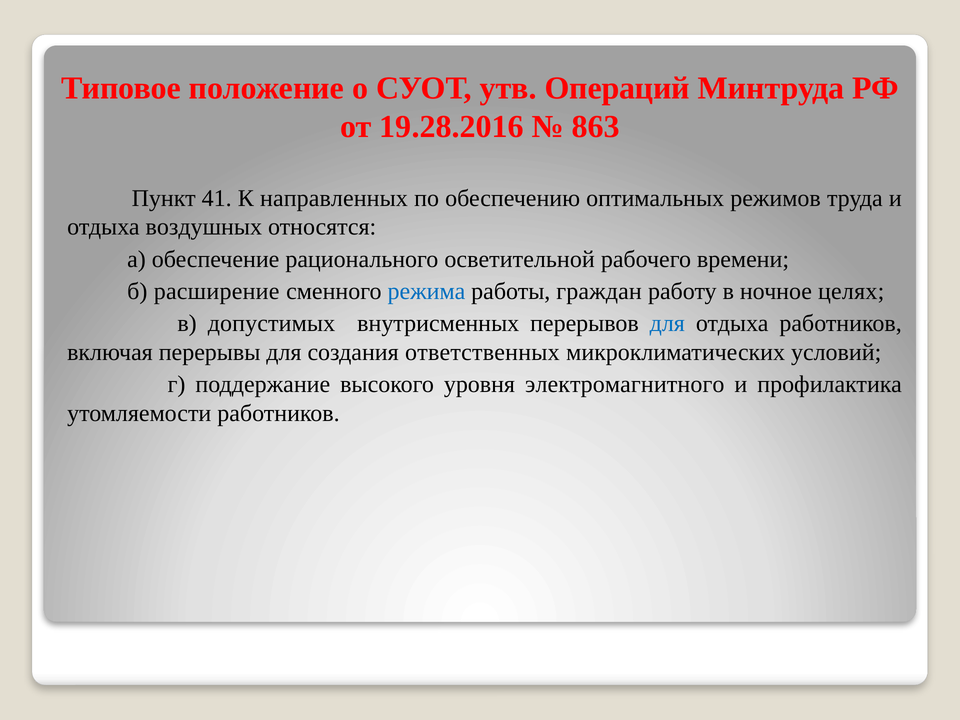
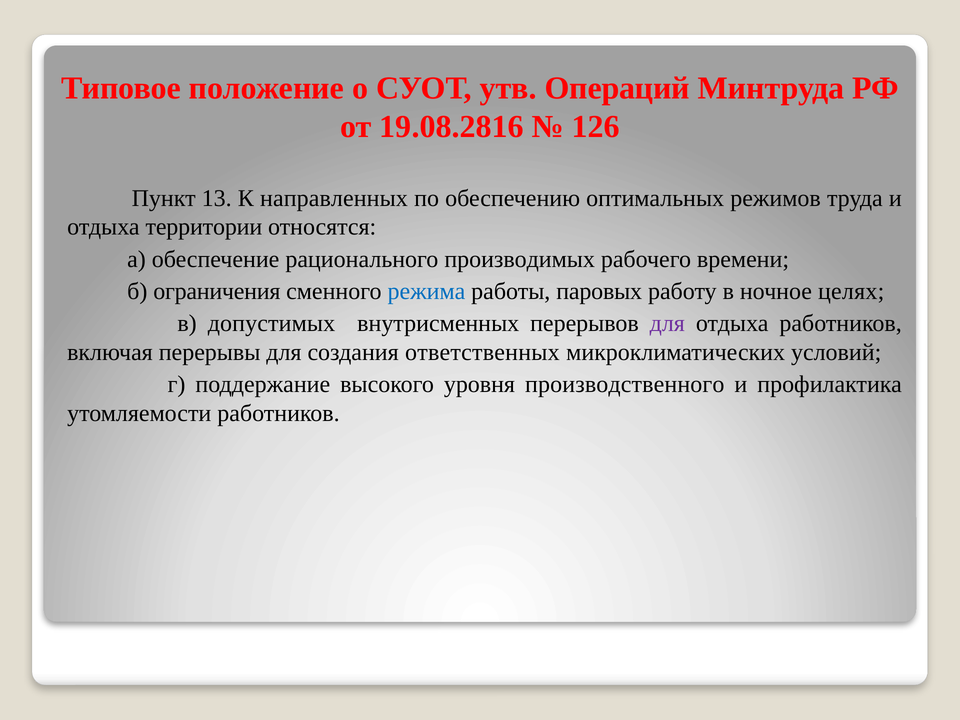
19.28.2016: 19.28.2016 -> 19.08.2816
863: 863 -> 126
41: 41 -> 13
воздушных: воздушных -> территории
осветительной: осветительной -> производимых
расширение: расширение -> ограничения
граждан: граждан -> паровых
для at (667, 323) colour: blue -> purple
электромагнитного: электромагнитного -> производственного
